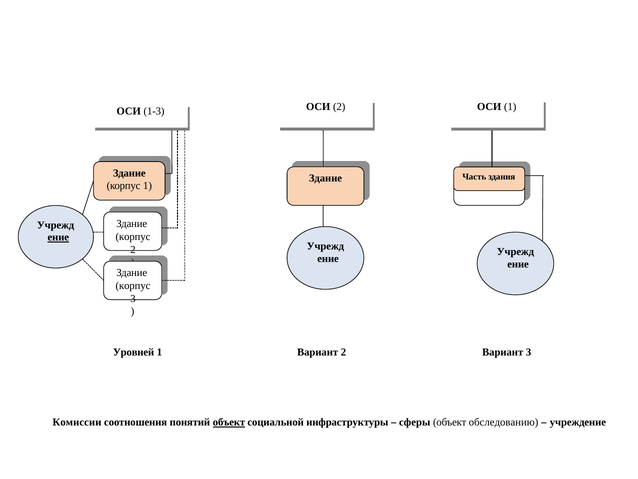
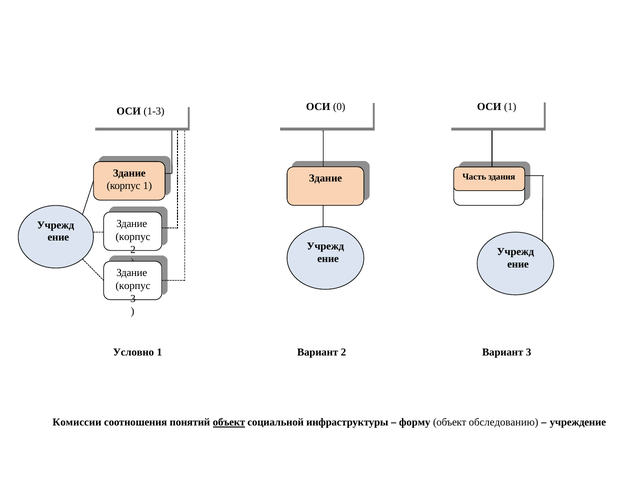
ОСИ 2: 2 -> 0
ение at (58, 237) underline: present -> none
Уровней: Уровней -> Условно
сферы: сферы -> форму
